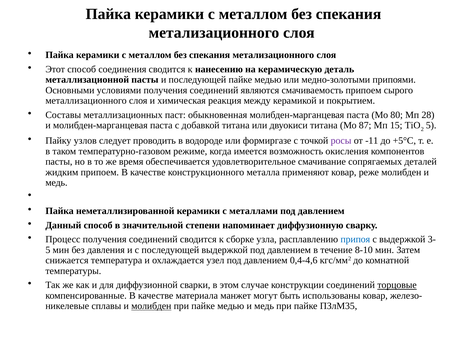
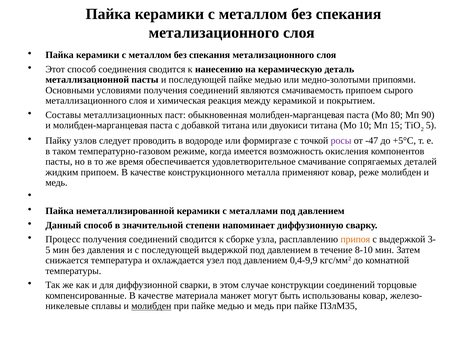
28: 28 -> 90
87: 87 -> 10
-11: -11 -> -47
припоя colour: blue -> orange
0,4-4,6: 0,4-4,6 -> 0,4-9,9
торцовые underline: present -> none
